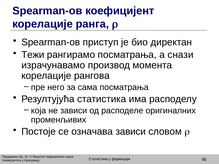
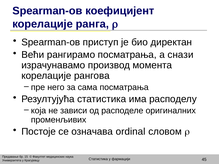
Тежи: Тежи -> Већи
означава зависи: зависи -> ordinal
